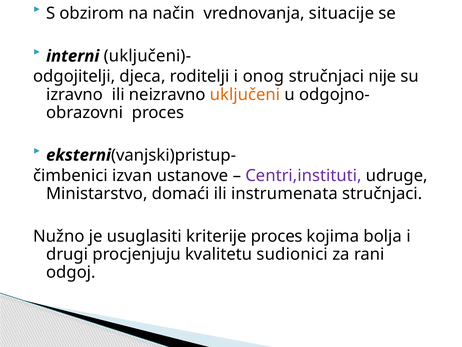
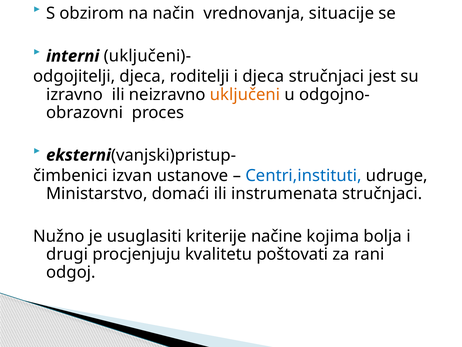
i onog: onog -> djeca
nije: nije -> jest
Centri,instituti colour: purple -> blue
kriterije proces: proces -> načine
sudionici: sudionici -> poštovati
